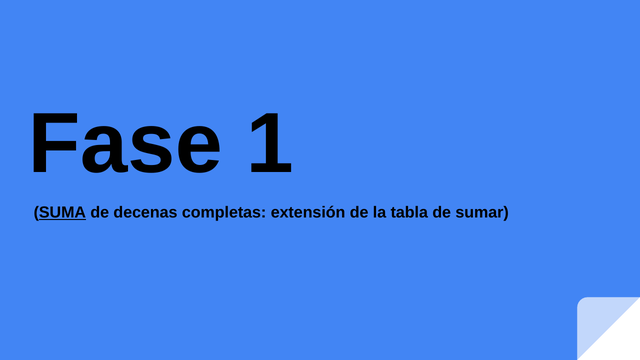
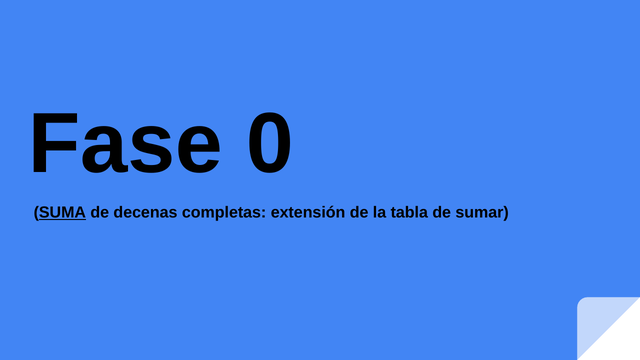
1: 1 -> 0
